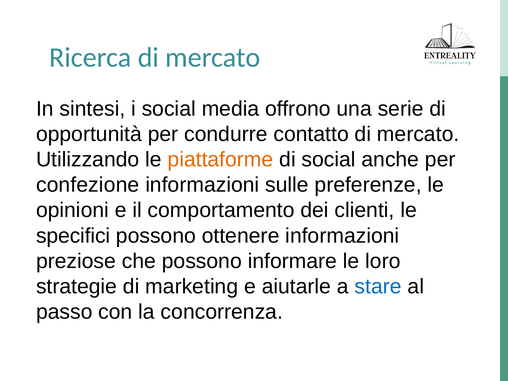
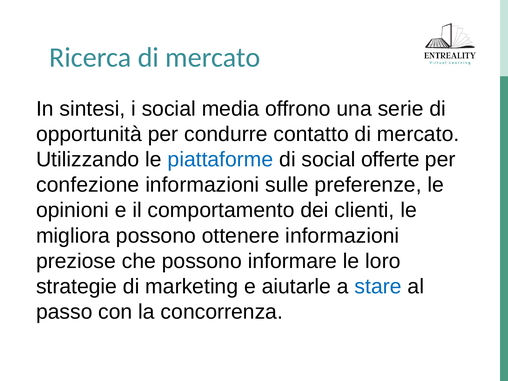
piattaforme colour: orange -> blue
anche: anche -> offerte
specifici: specifici -> migliora
